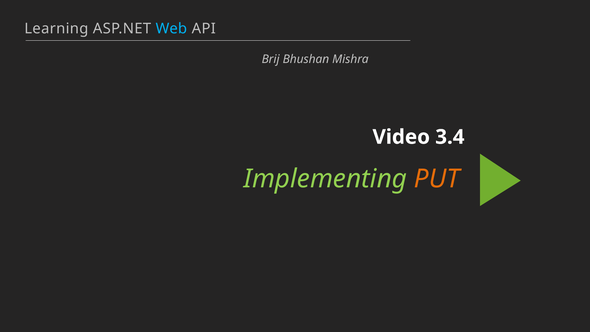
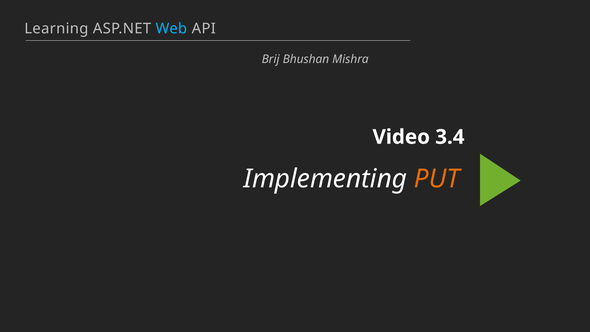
Implementing colour: light green -> white
